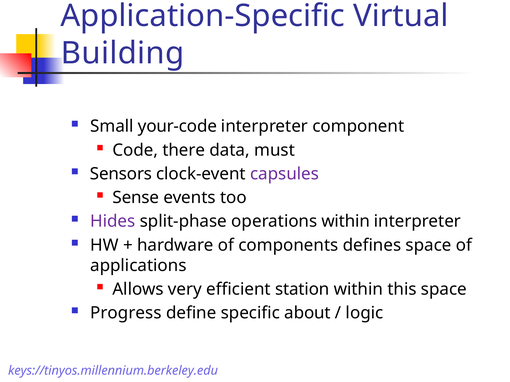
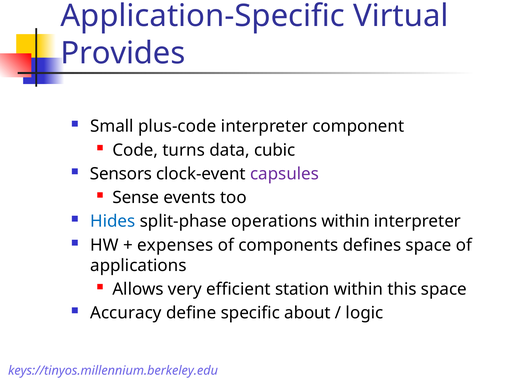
Building: Building -> Provides
your-code: your-code -> plus-code
there: there -> turns
must: must -> cubic
Hides colour: purple -> blue
hardware: hardware -> expenses
Progress: Progress -> Accuracy
